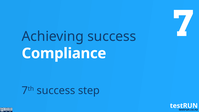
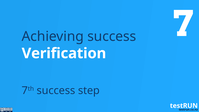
Compliance: Compliance -> Verification
